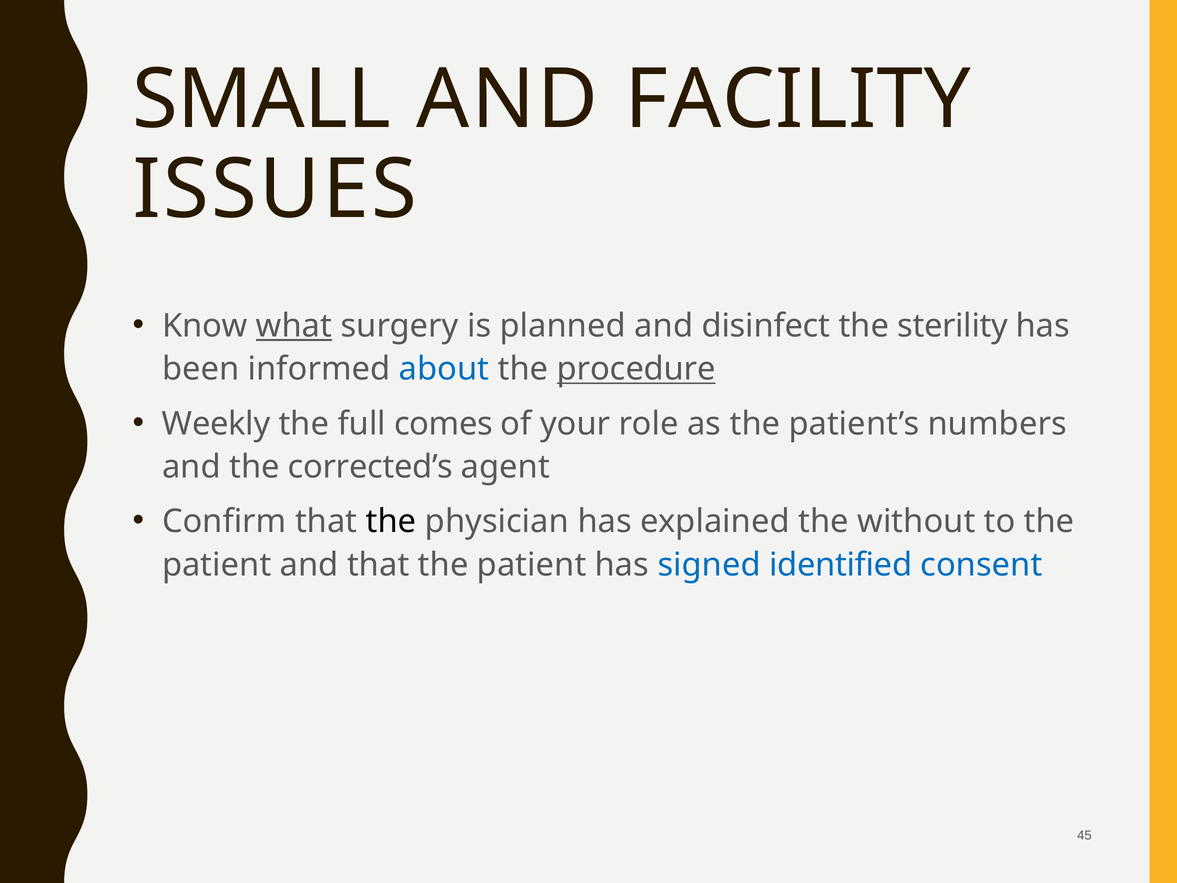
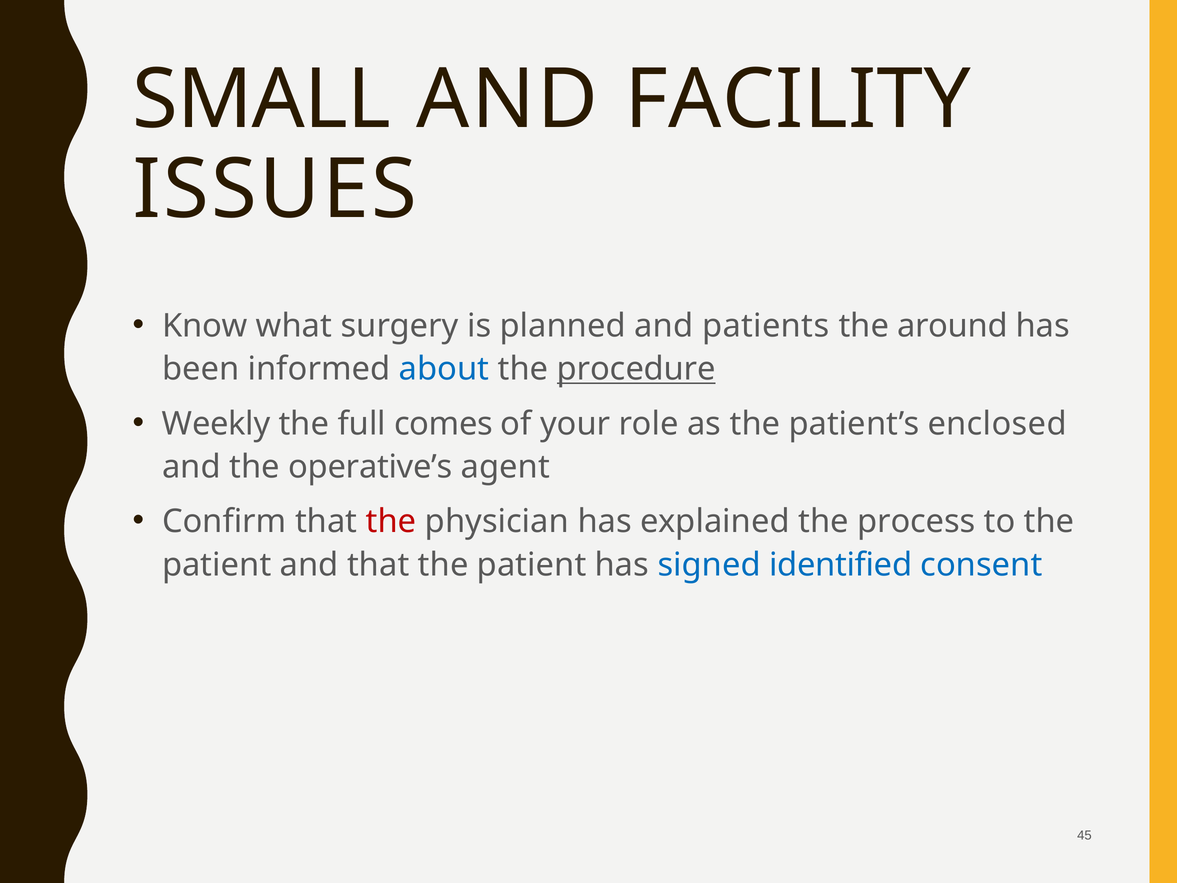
what underline: present -> none
disinfect: disinfect -> patients
sterility: sterility -> around
numbers: numbers -> enclosed
corrected’s: corrected’s -> operative’s
the at (391, 521) colour: black -> red
without: without -> process
